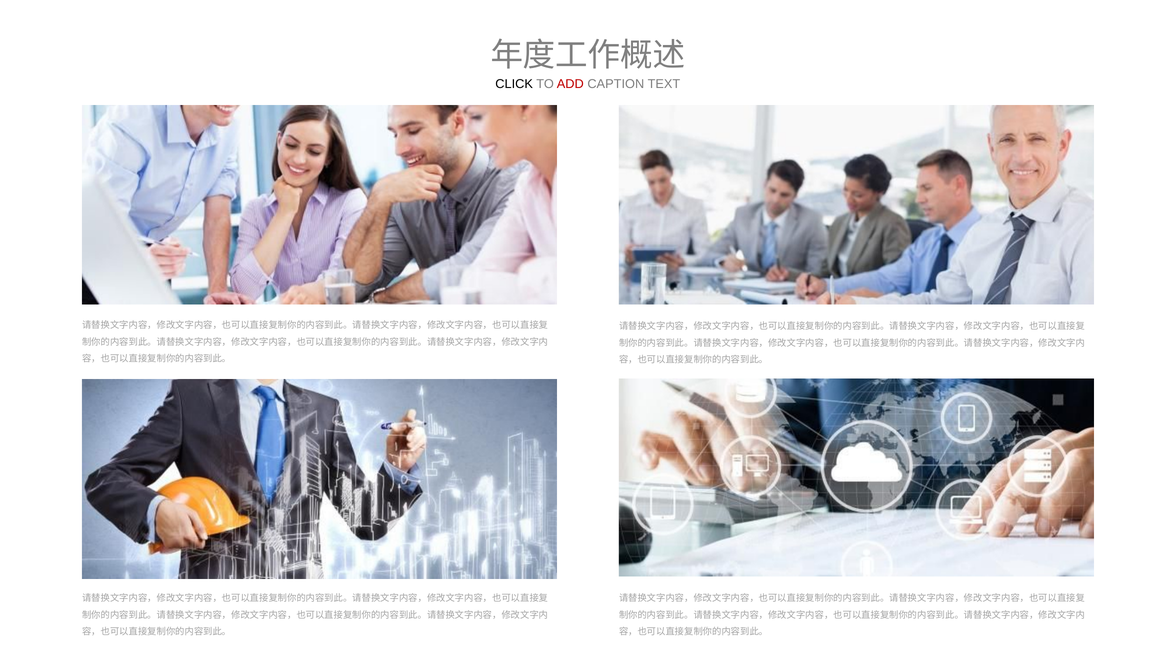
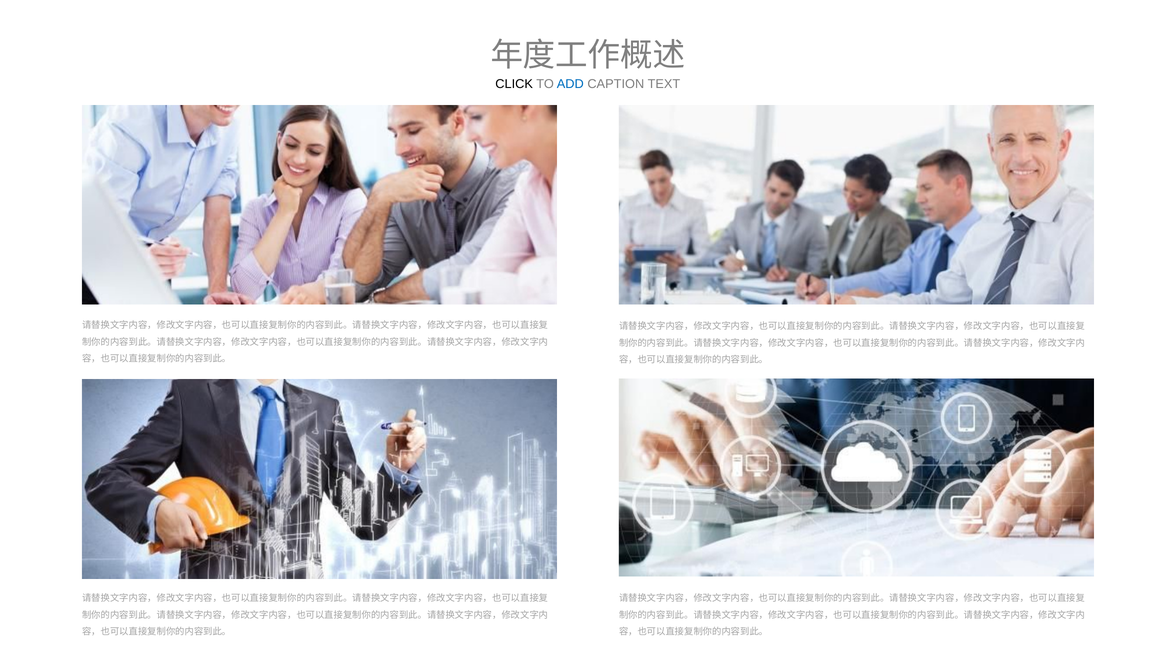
ADD colour: red -> blue
